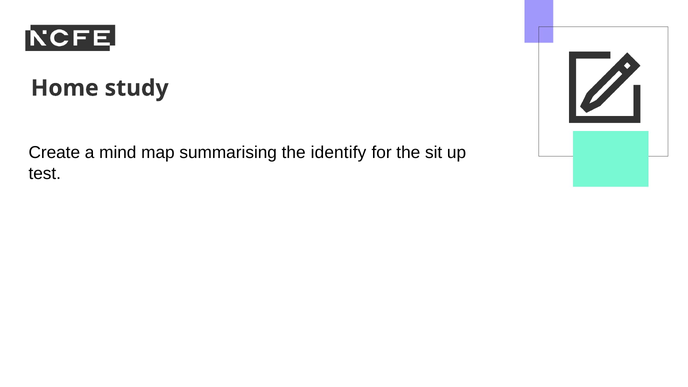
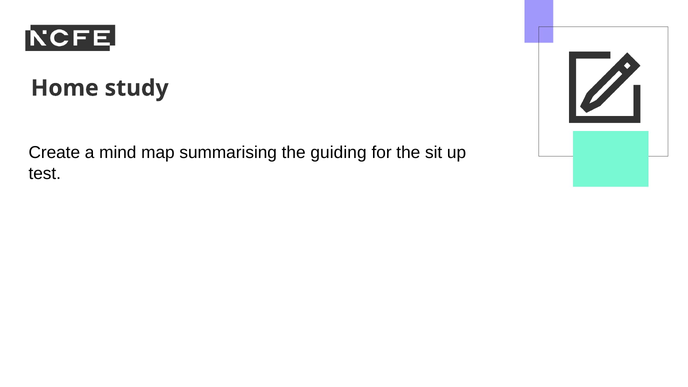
identify: identify -> guiding
